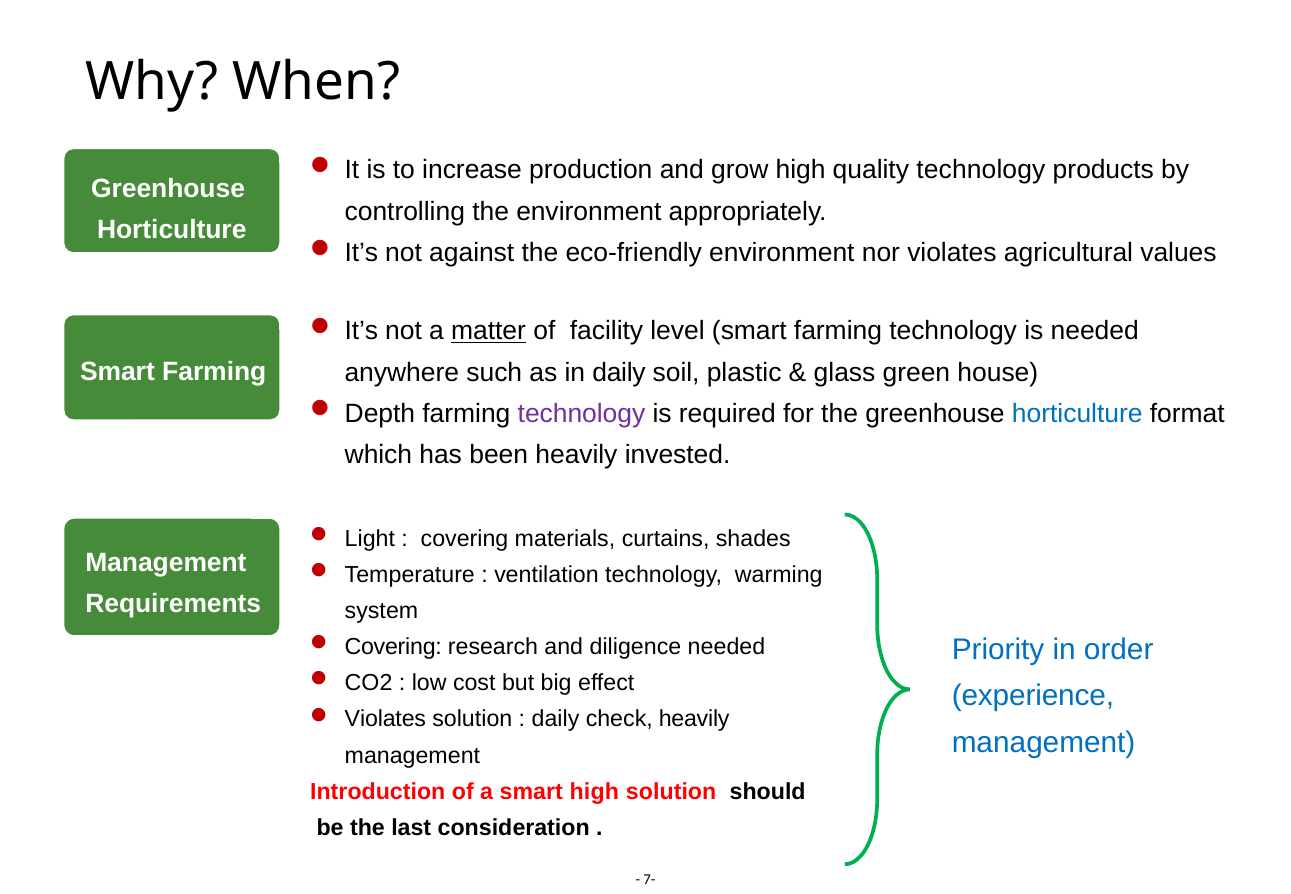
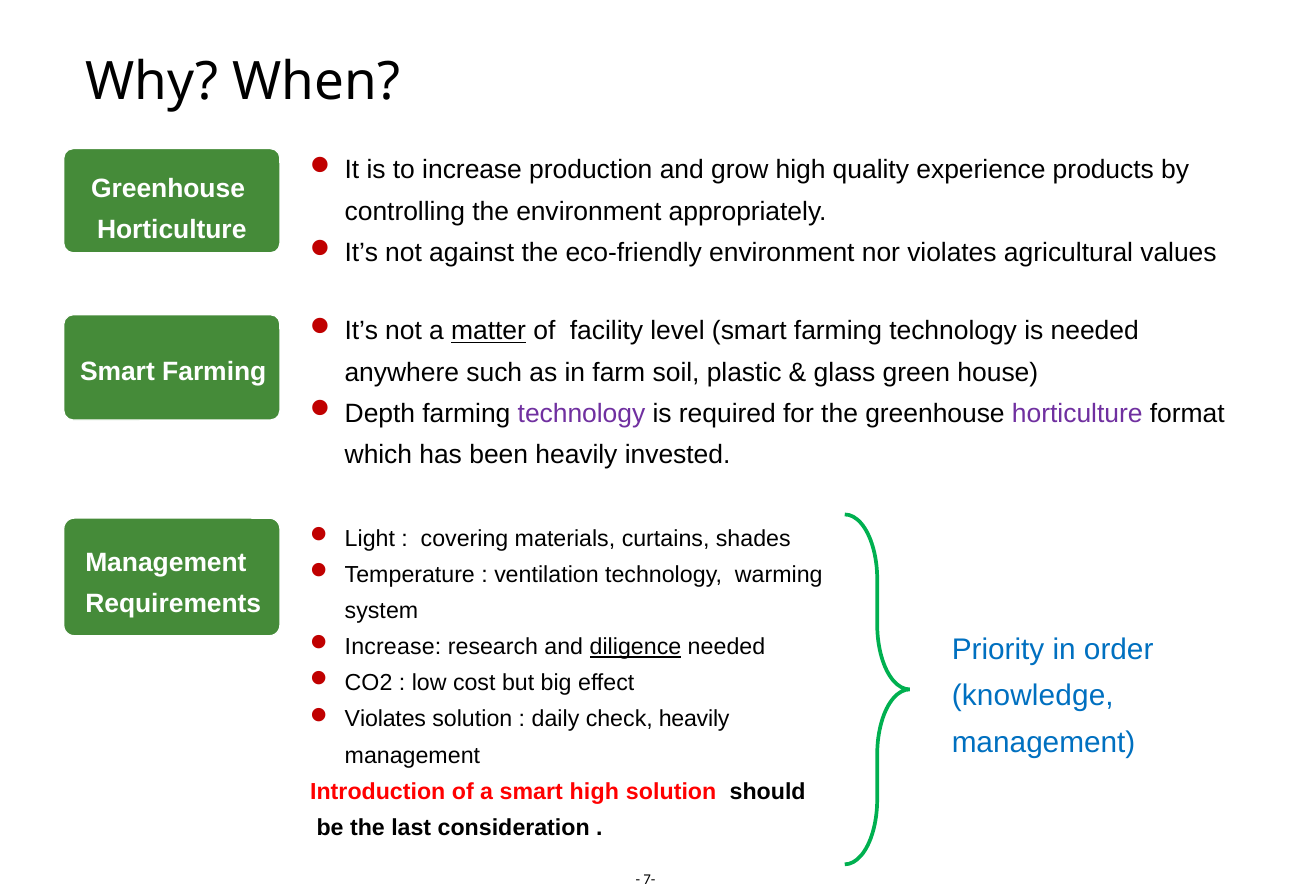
quality technology: technology -> experience
in daily: daily -> farm
horticulture at (1077, 413) colour: blue -> purple
Covering at (393, 647): Covering -> Increase
diligence underline: none -> present
experience: experience -> knowledge
